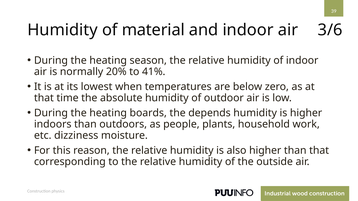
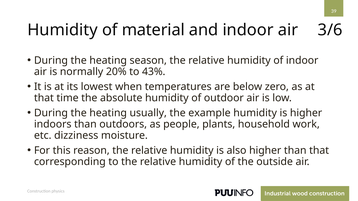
41%: 41% -> 43%
boards: boards -> usually
depends: depends -> example
